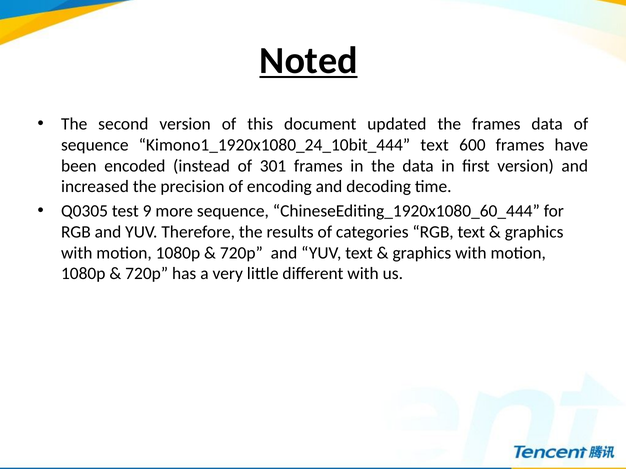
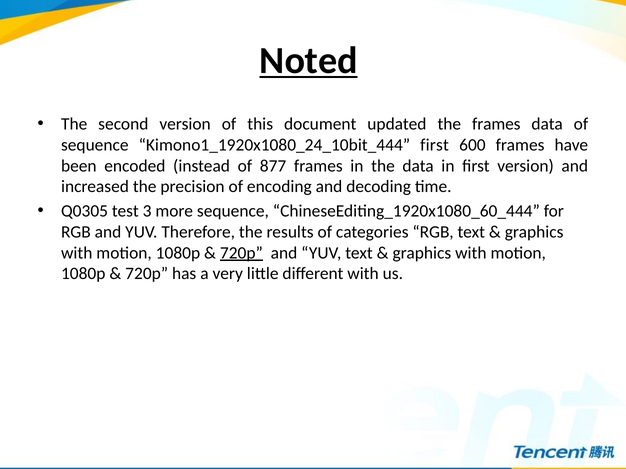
Kimono1_1920x1080_24_10bit_444 text: text -> first
301: 301 -> 877
9: 9 -> 3
720p at (241, 253) underline: none -> present
